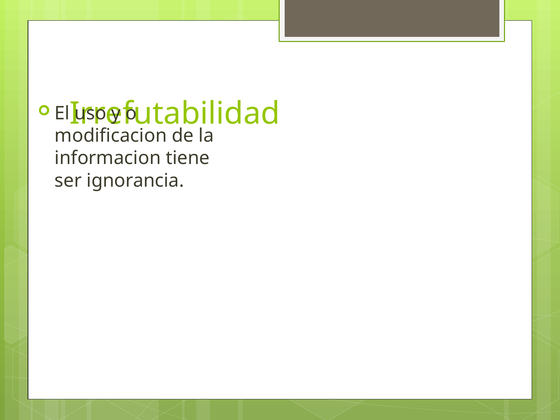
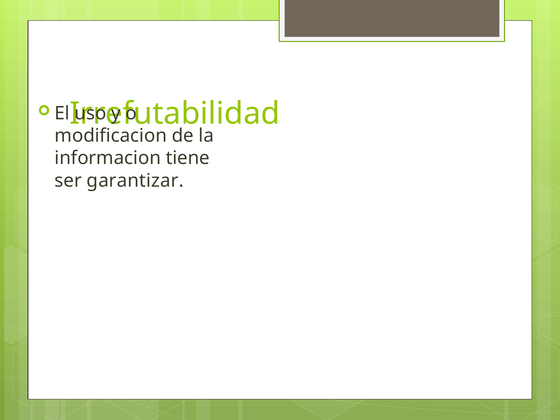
ignorancia: ignorancia -> garantizar
